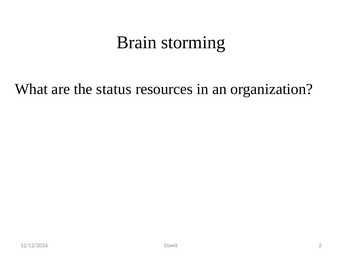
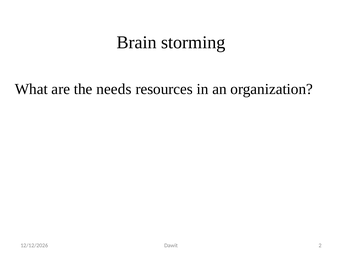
status: status -> needs
